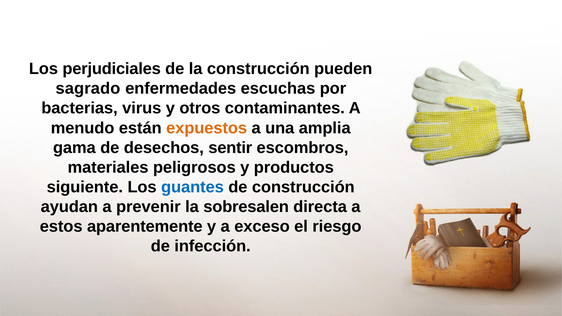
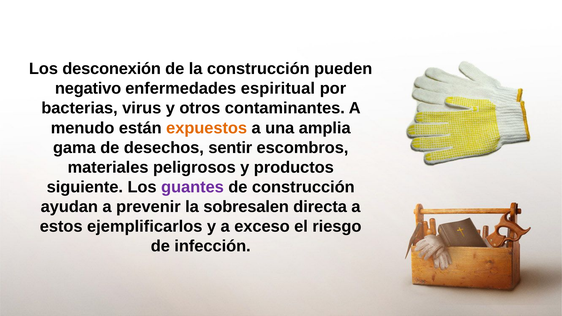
perjudiciales: perjudiciales -> desconexión
sagrado: sagrado -> negativo
escuchas: escuchas -> espiritual
guantes colour: blue -> purple
aparentemente: aparentemente -> ejemplificarlos
